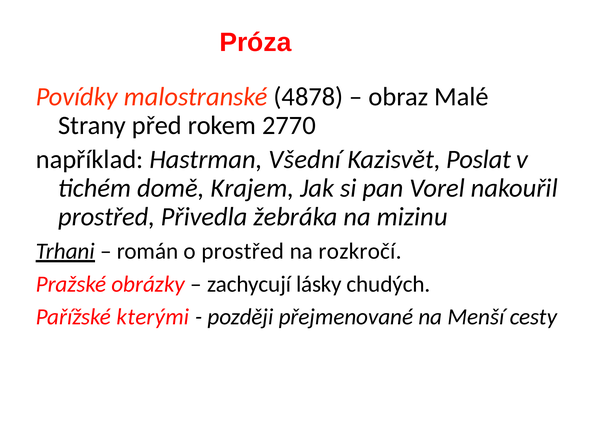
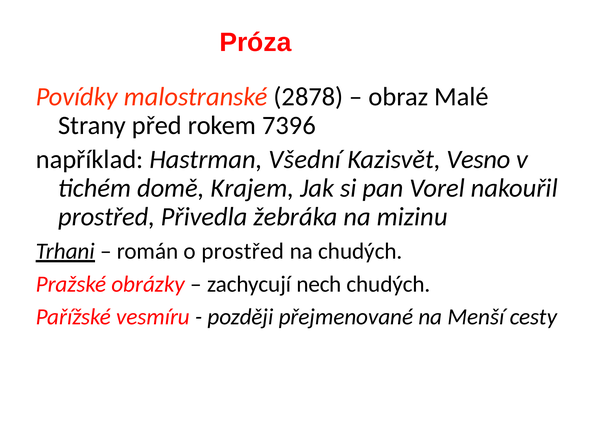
4878: 4878 -> 2878
2770: 2770 -> 7396
Poslat: Poslat -> Vesno
na rozkročí: rozkročí -> chudých
lásky: lásky -> nech
kterými: kterými -> vesmíru
